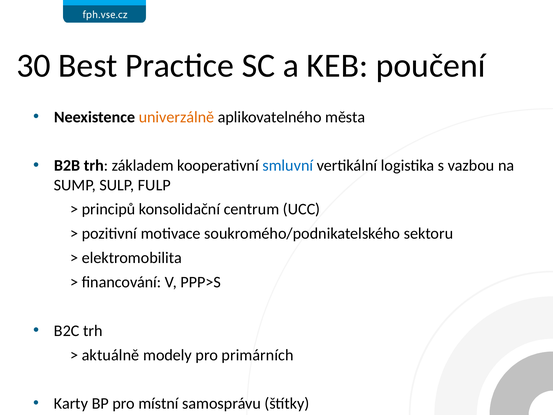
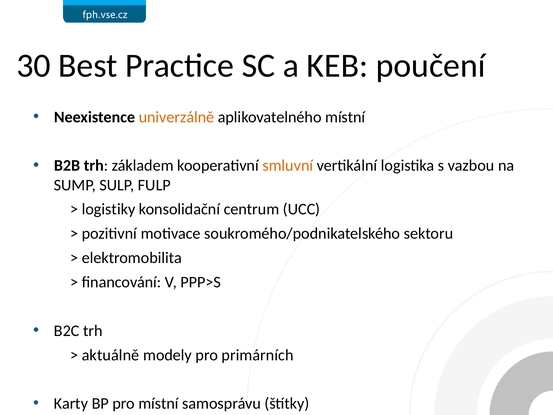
aplikovatelného města: města -> místní
smluvní colour: blue -> orange
principů: principů -> logistiky
